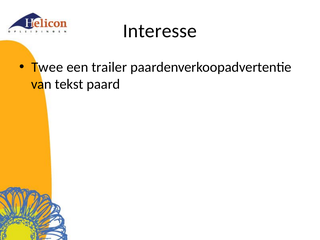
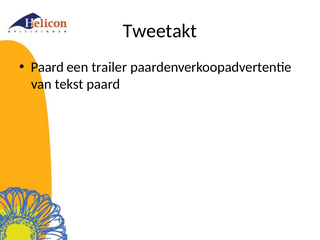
Interesse: Interesse -> Tweetakt
Twee at (47, 67): Twee -> Paard
